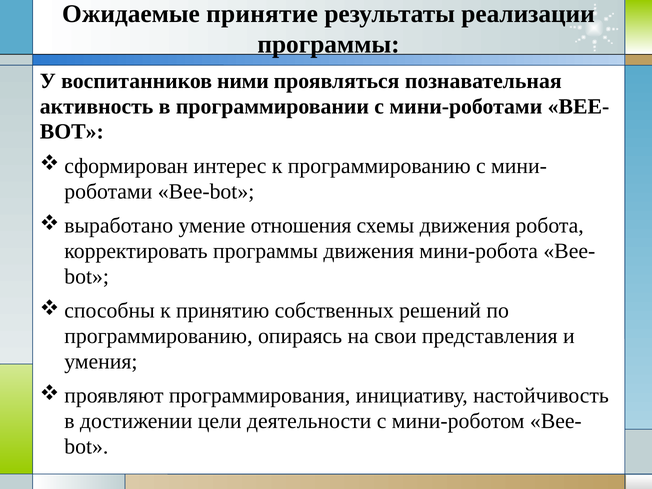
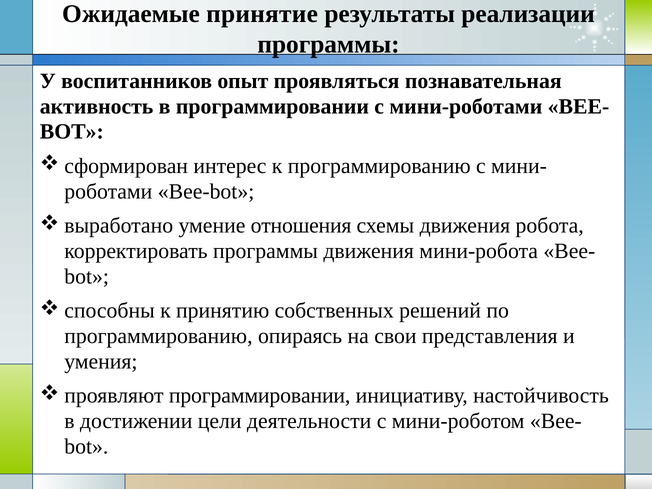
ними: ними -> опыт
программирования at (260, 396): программирования -> программировании
